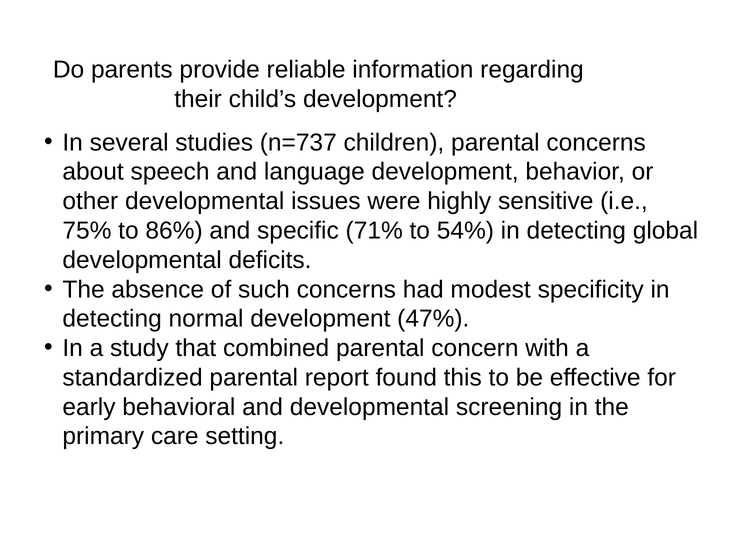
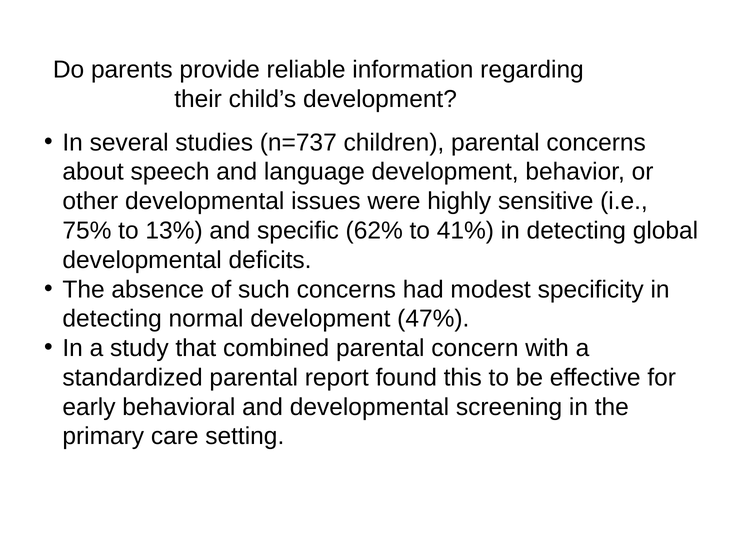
86%: 86% -> 13%
71%: 71% -> 62%
54%: 54% -> 41%
